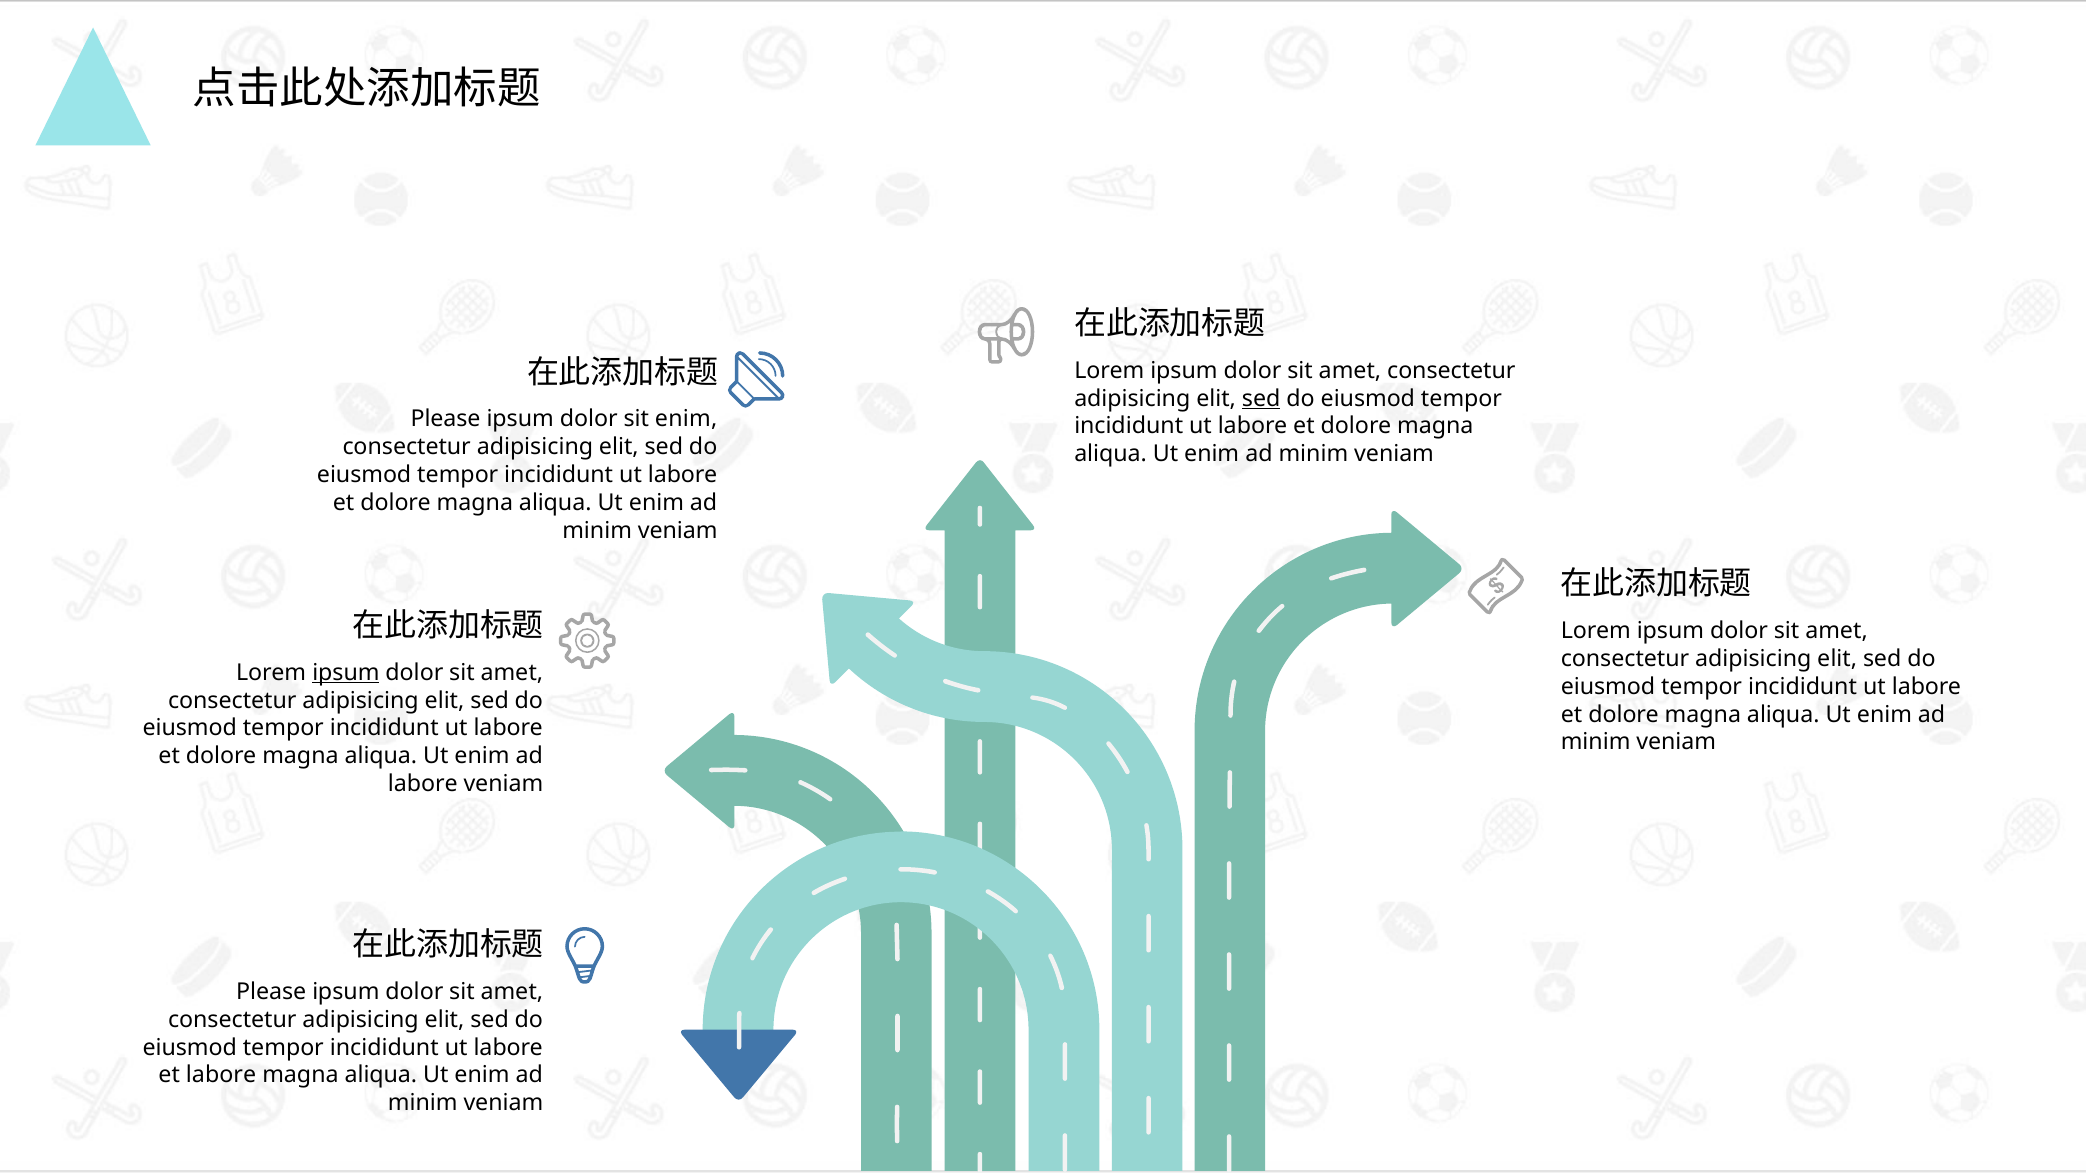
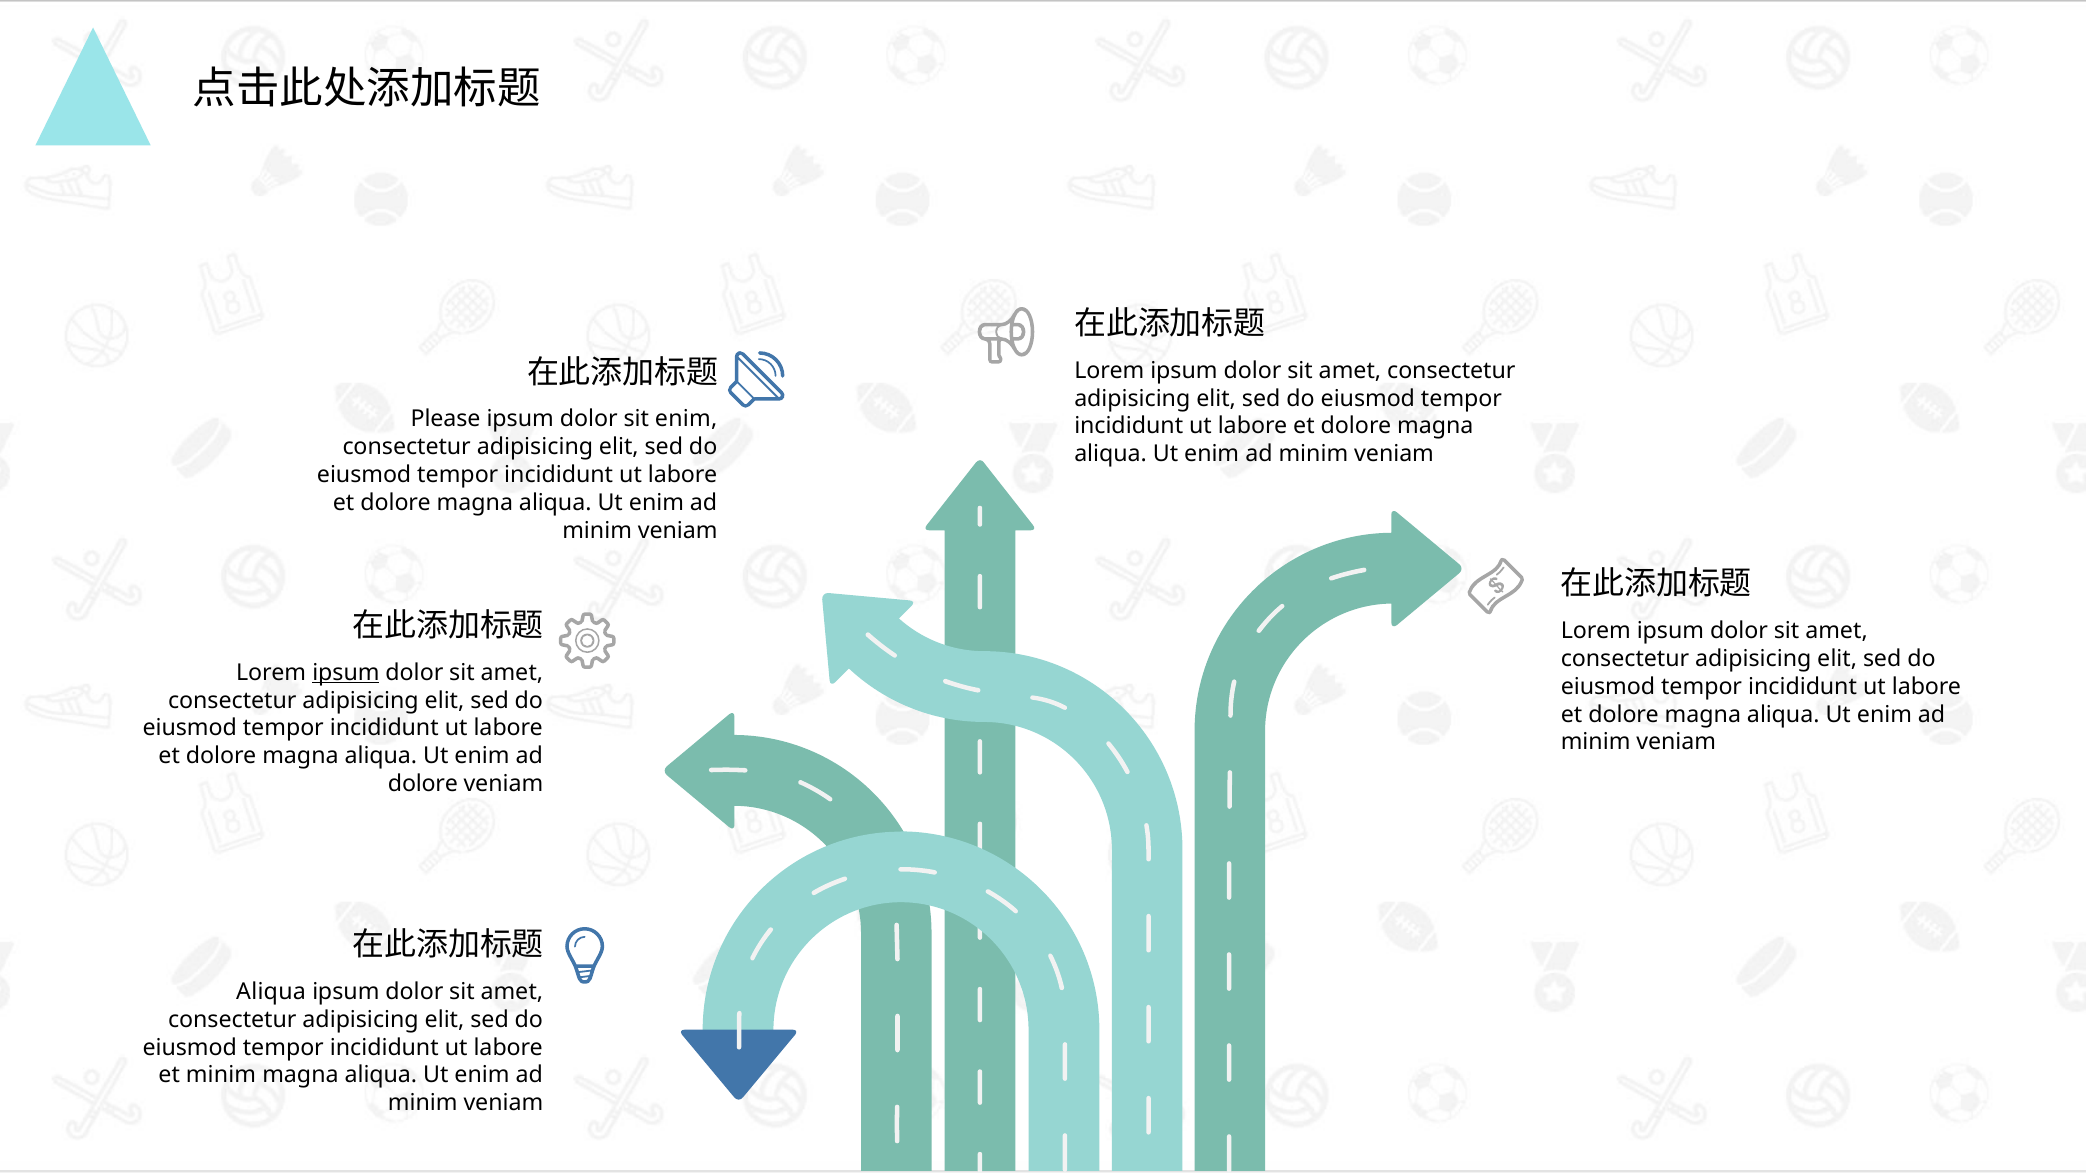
sed at (1261, 399) underline: present -> none
labore at (423, 784): labore -> dolore
Please at (271, 992): Please -> Aliqua
et labore: labore -> minim
